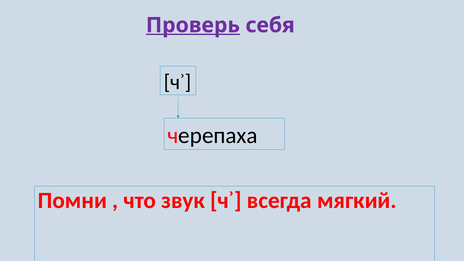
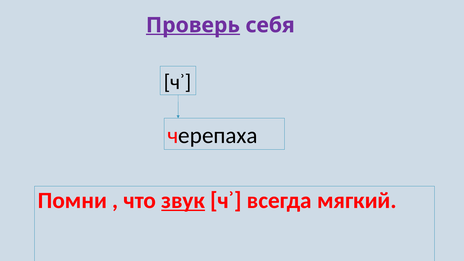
звук underline: none -> present
